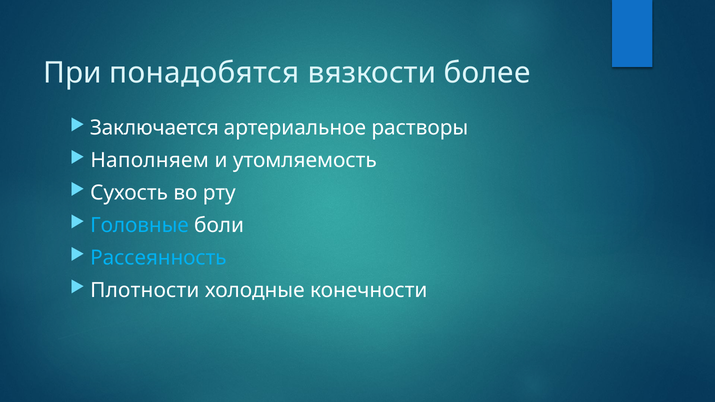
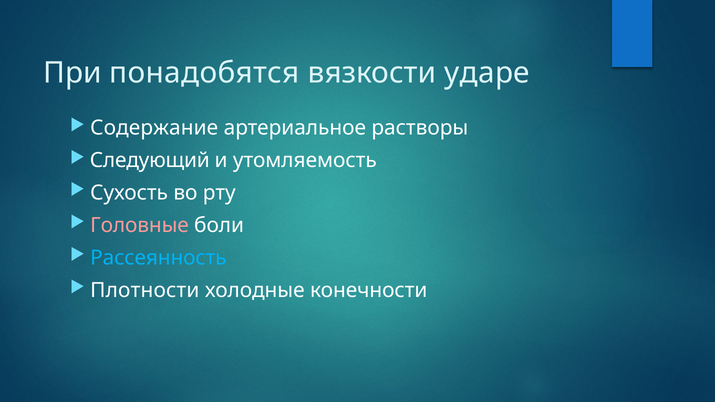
более: более -> ударе
Заключается: Заключается -> Содержание
Наполняем: Наполняем -> Следующий
Головные colour: light blue -> pink
